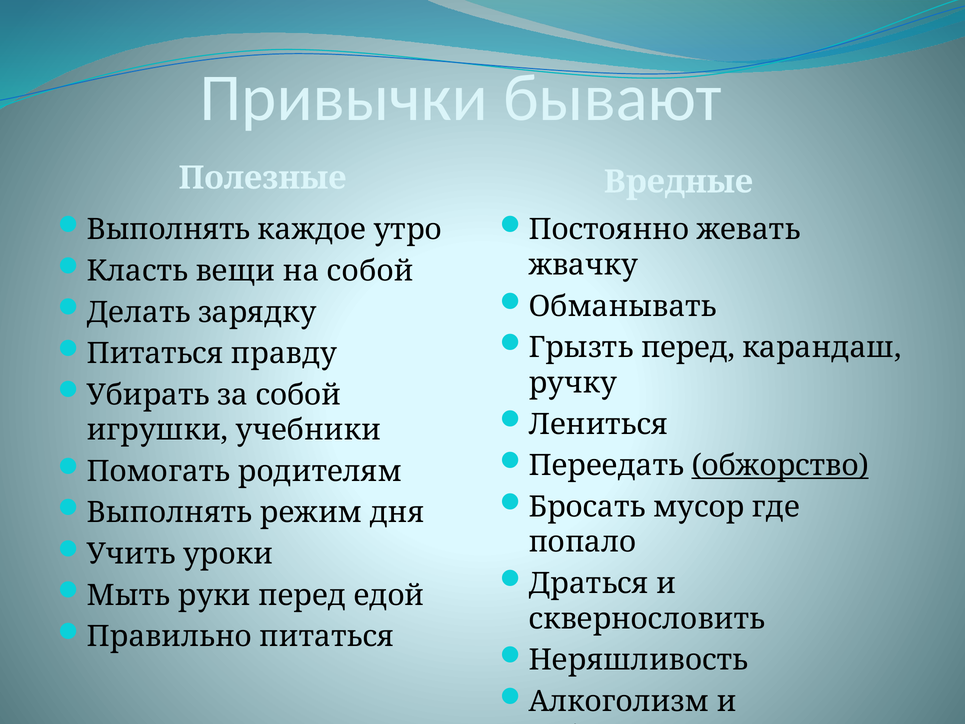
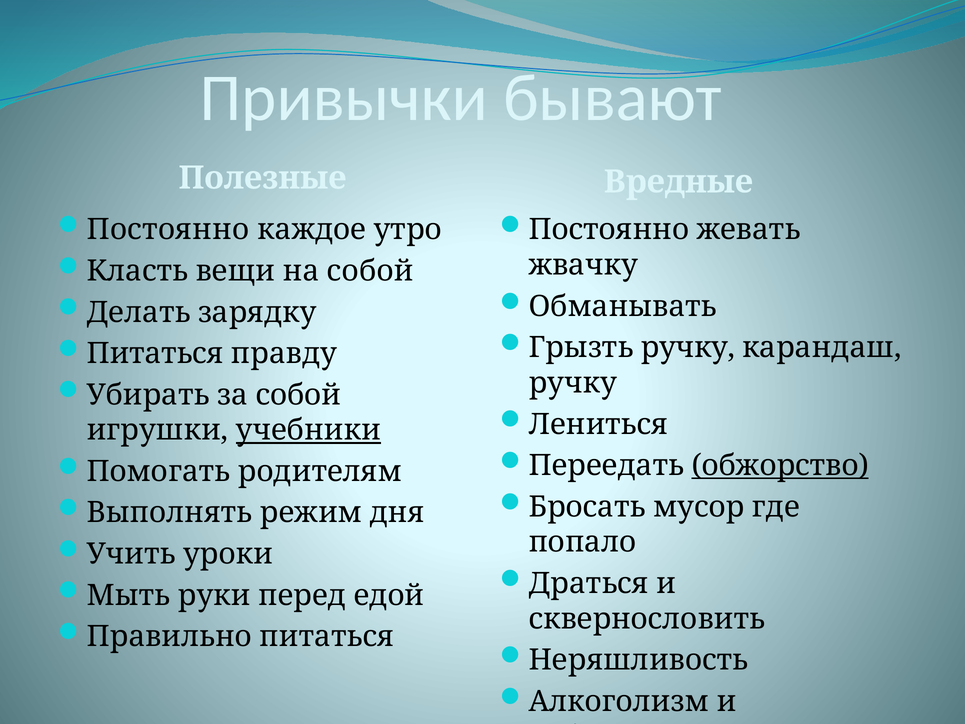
Выполнять at (168, 230): Выполнять -> Постоянно
Грызть перед: перед -> ручку
учебники underline: none -> present
